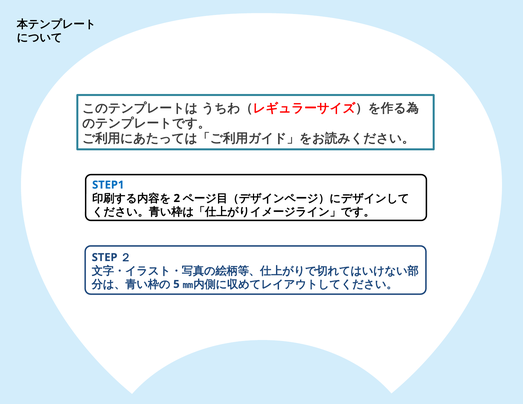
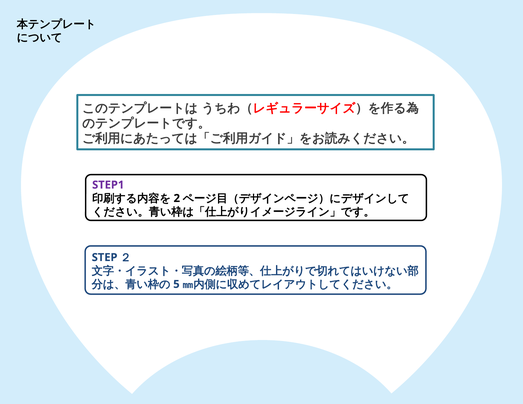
STEP1 colour: blue -> purple
